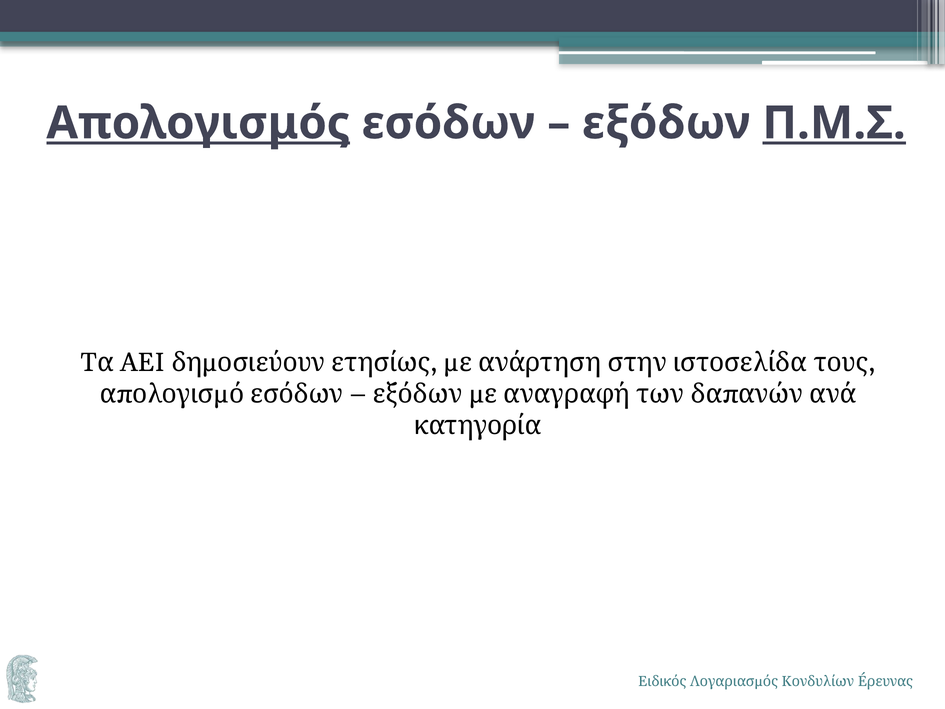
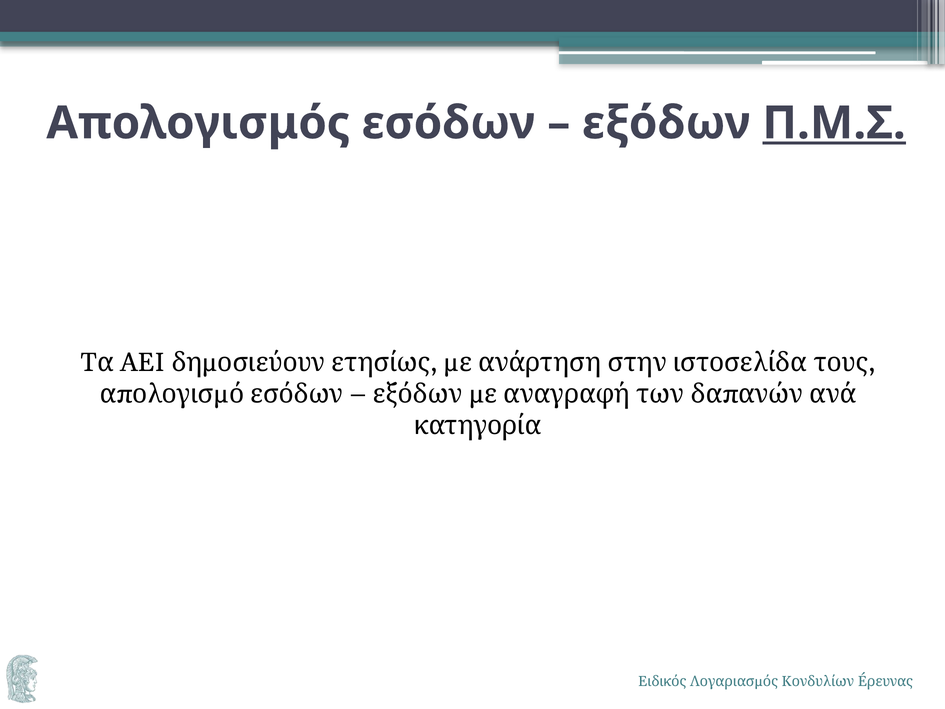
Απολογισμός underline: present -> none
